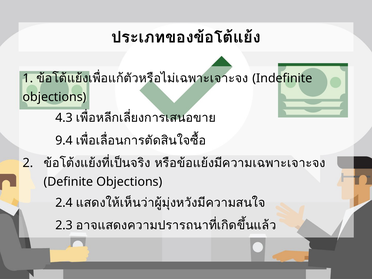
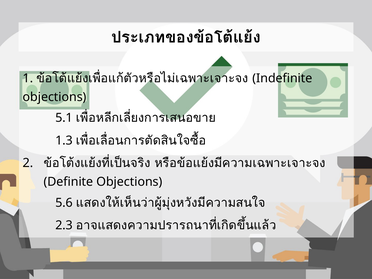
4.3: 4.3 -> 5.1
9.4: 9.4 -> 1.3
2.4: 2.4 -> 5.6
